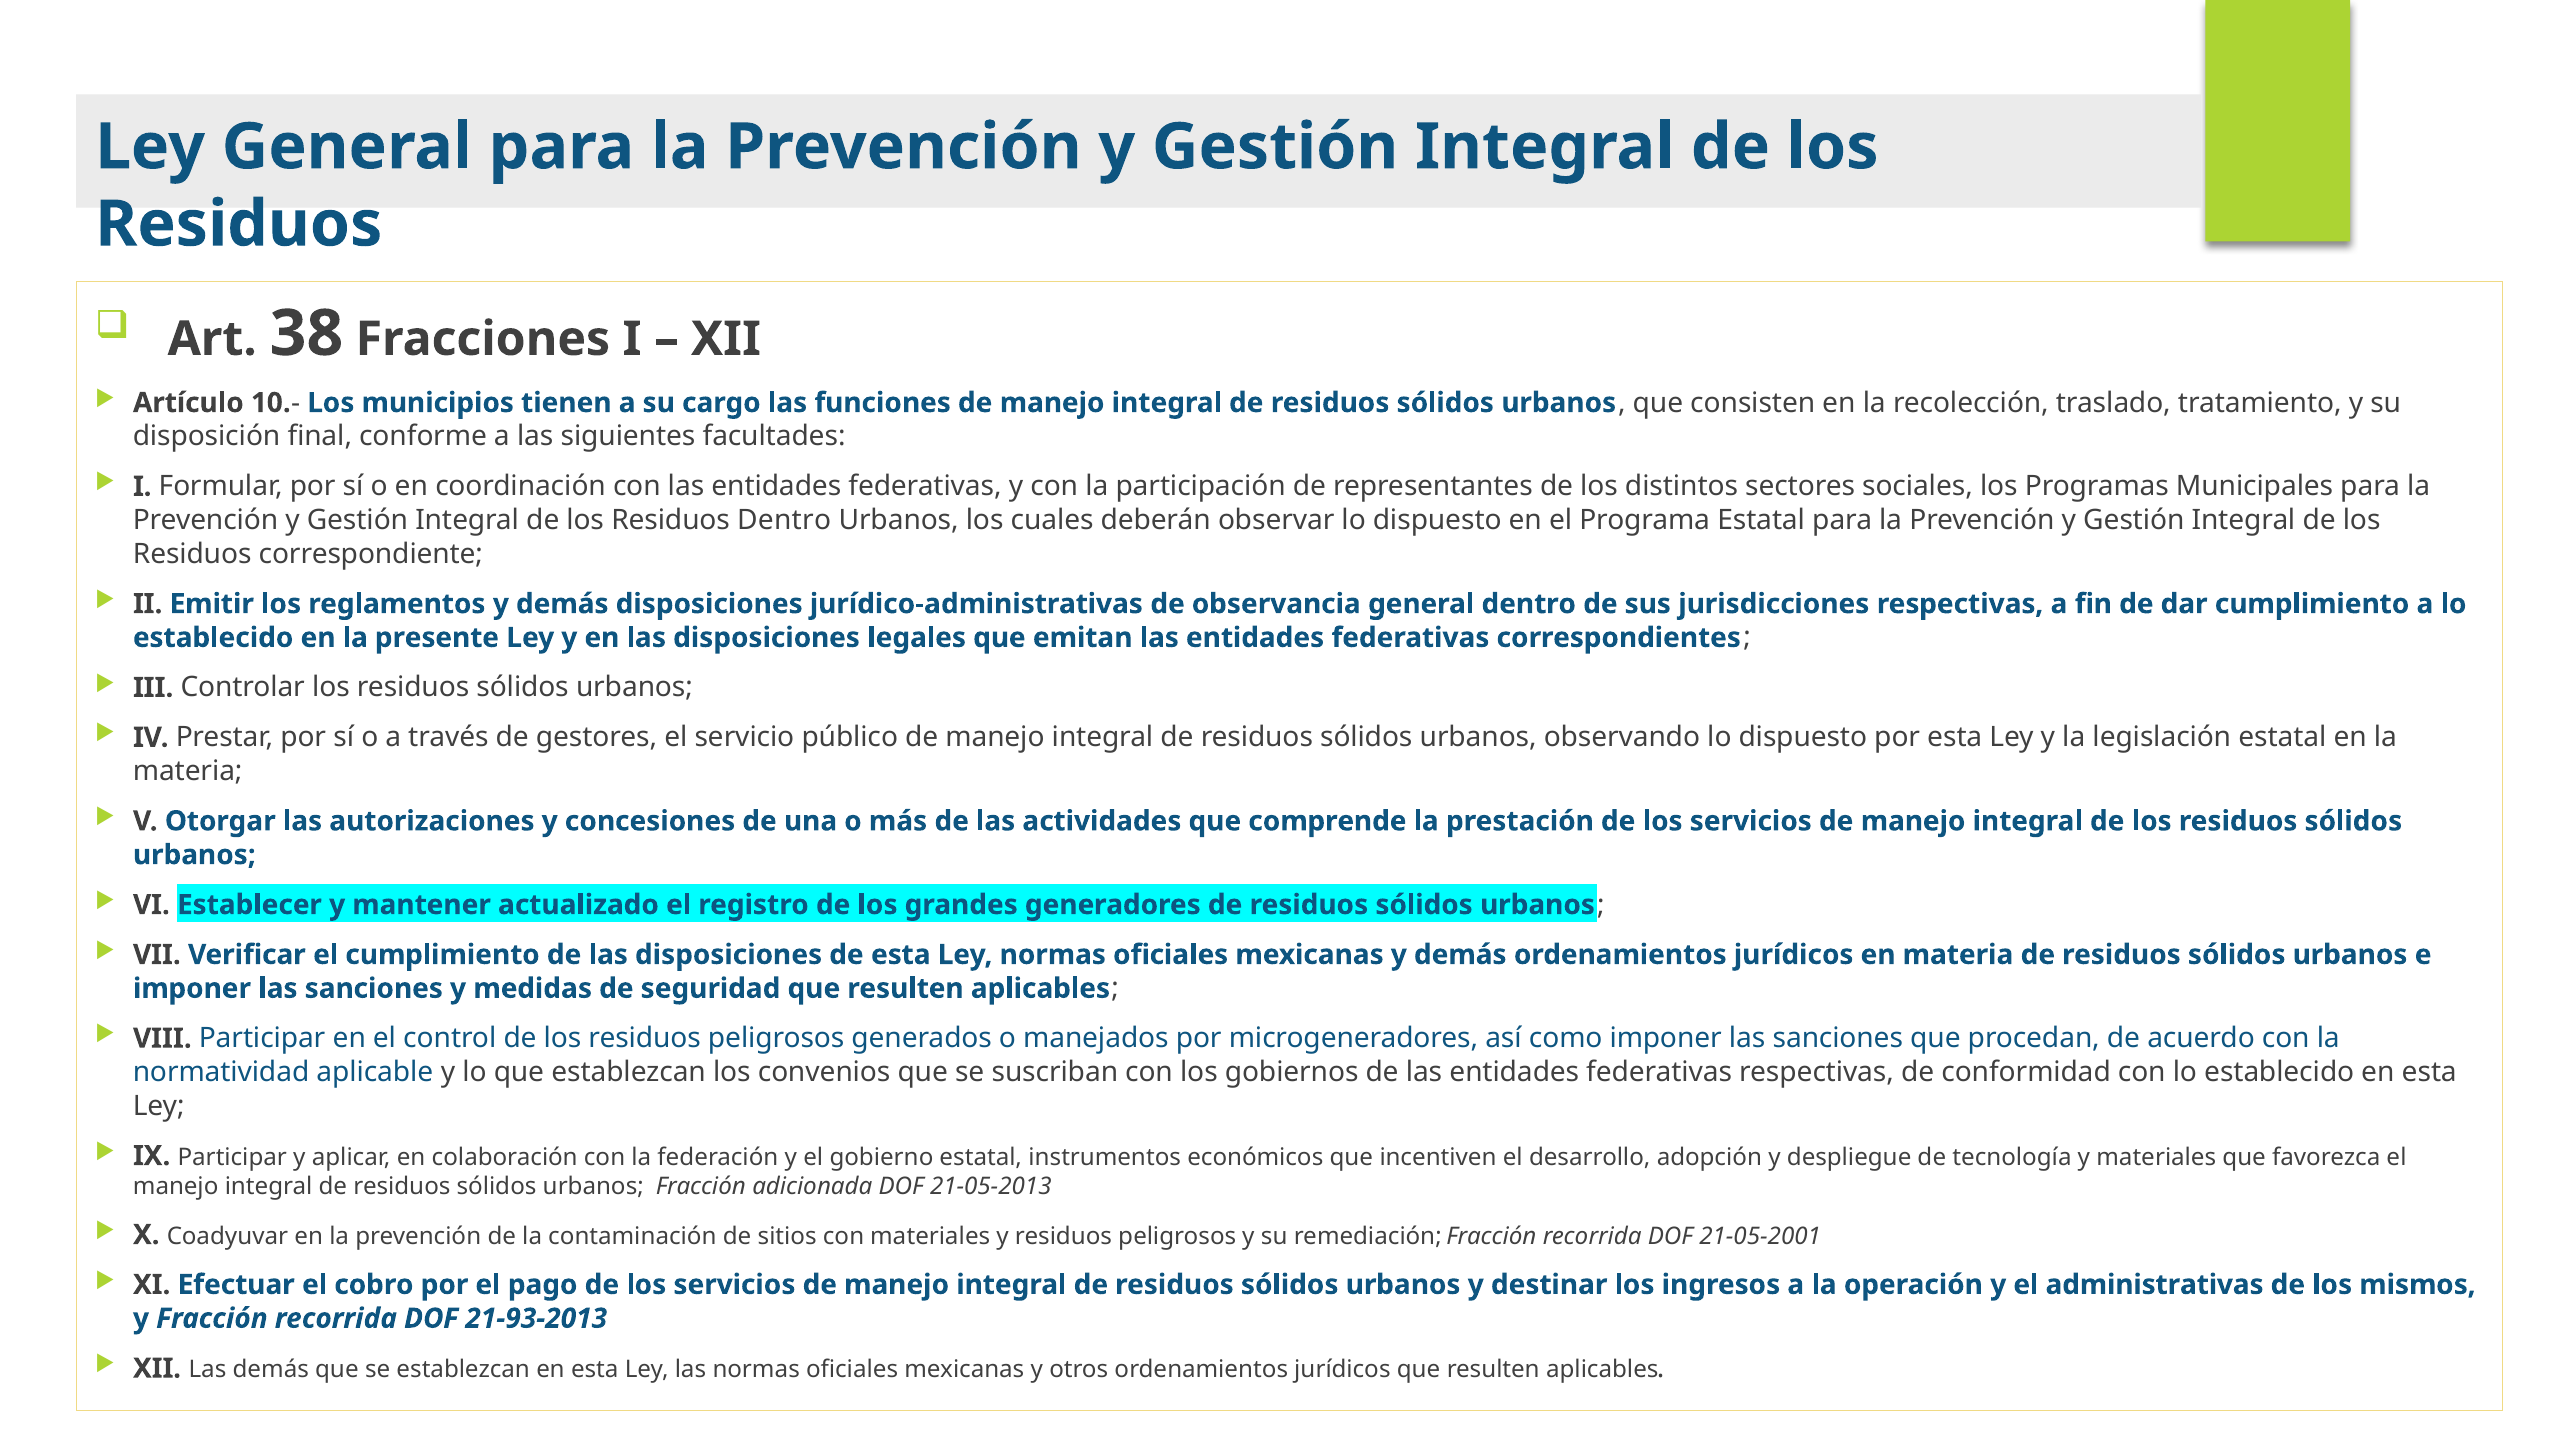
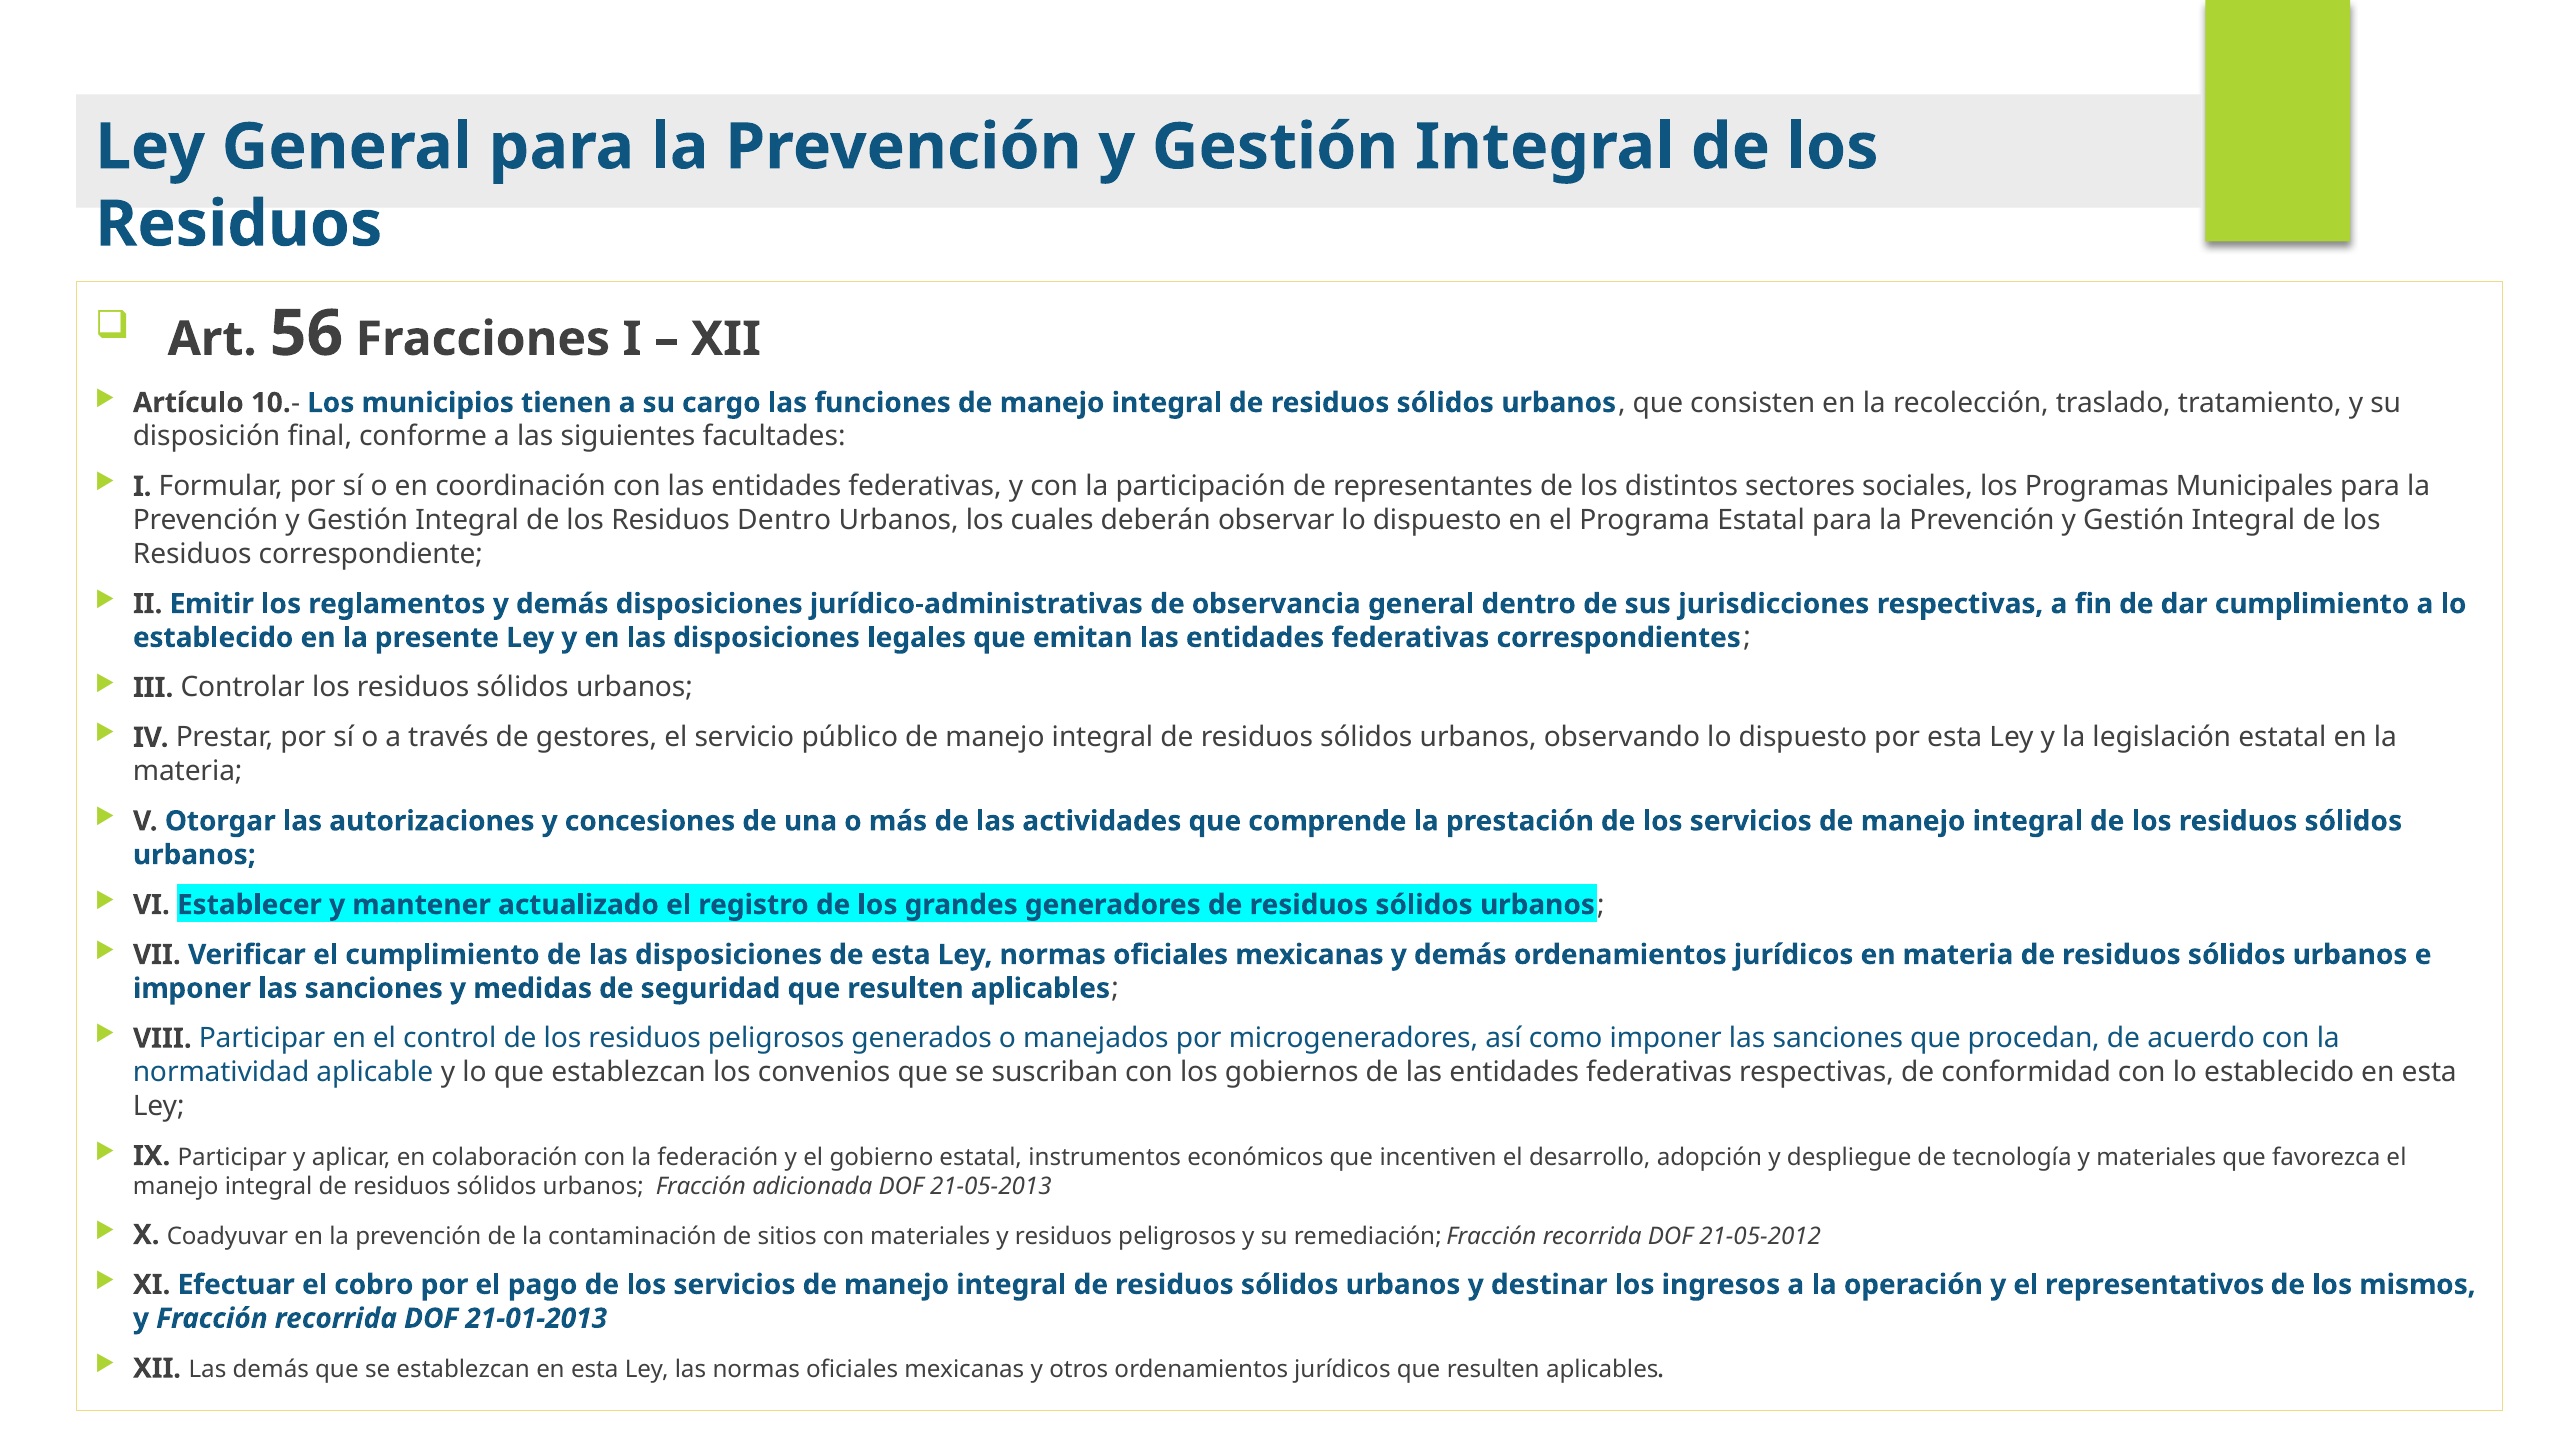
38: 38 -> 56
21-05-2001: 21-05-2001 -> 21-05-2012
administrativas: administrativas -> representativos
21-93-2013: 21-93-2013 -> 21-01-2013
